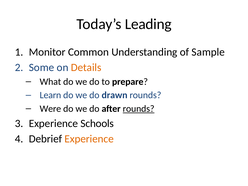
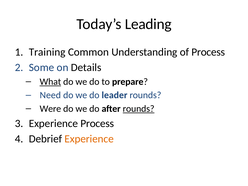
Monitor: Monitor -> Training
of Sample: Sample -> Process
Details colour: orange -> black
What underline: none -> present
Learn: Learn -> Need
drawn: drawn -> leader
Experience Schools: Schools -> Process
